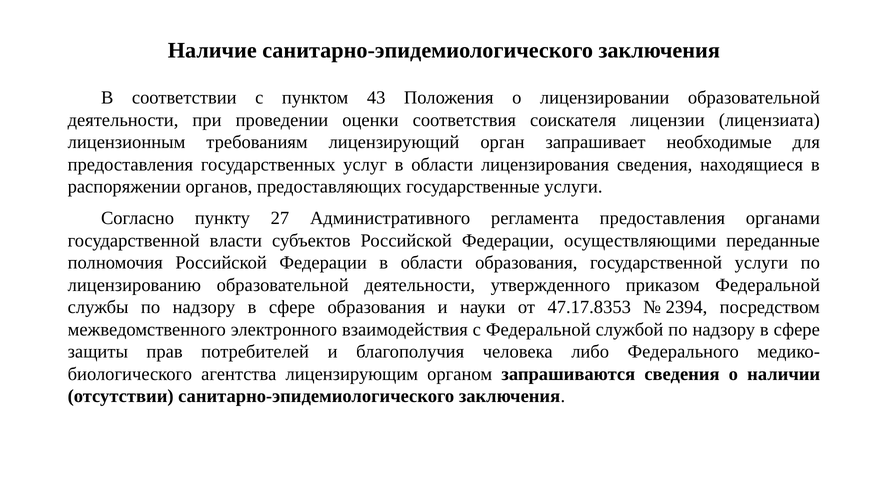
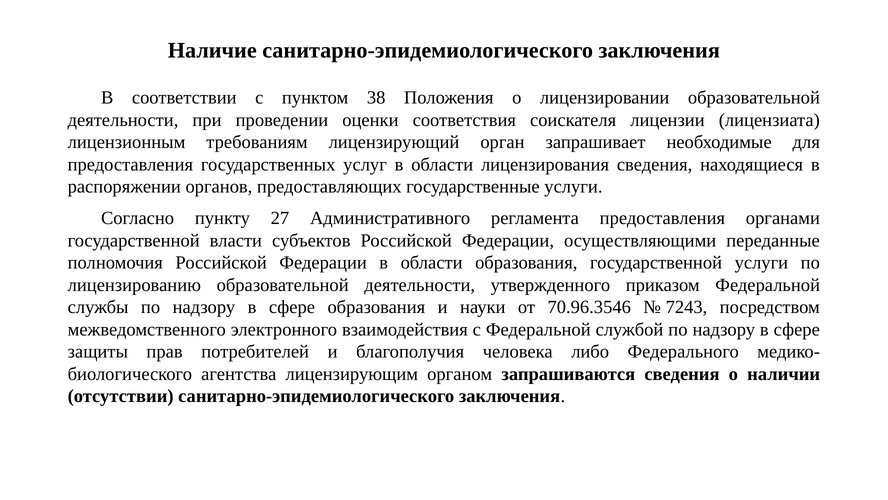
43: 43 -> 38
47.17.8353: 47.17.8353 -> 70.96.3546
2394: 2394 -> 7243
